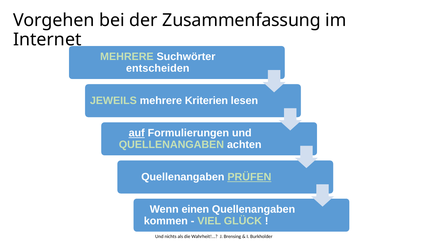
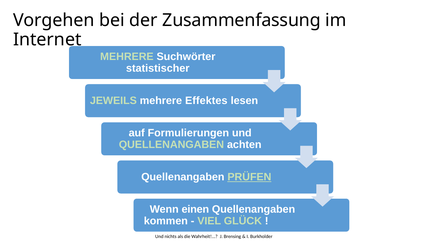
entscheiden: entscheiden -> statistischer
Kriterien: Kriterien -> Effektes
auf underline: present -> none
